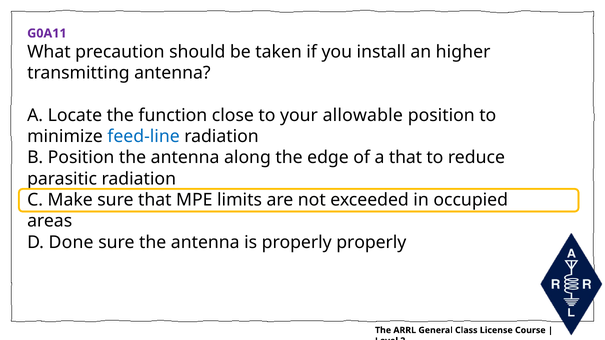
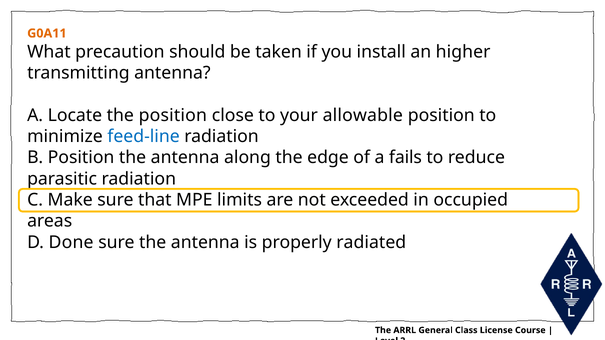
G0A11 colour: purple -> orange
the function: function -> position
a that: that -> fails
properly properly: properly -> radiated
